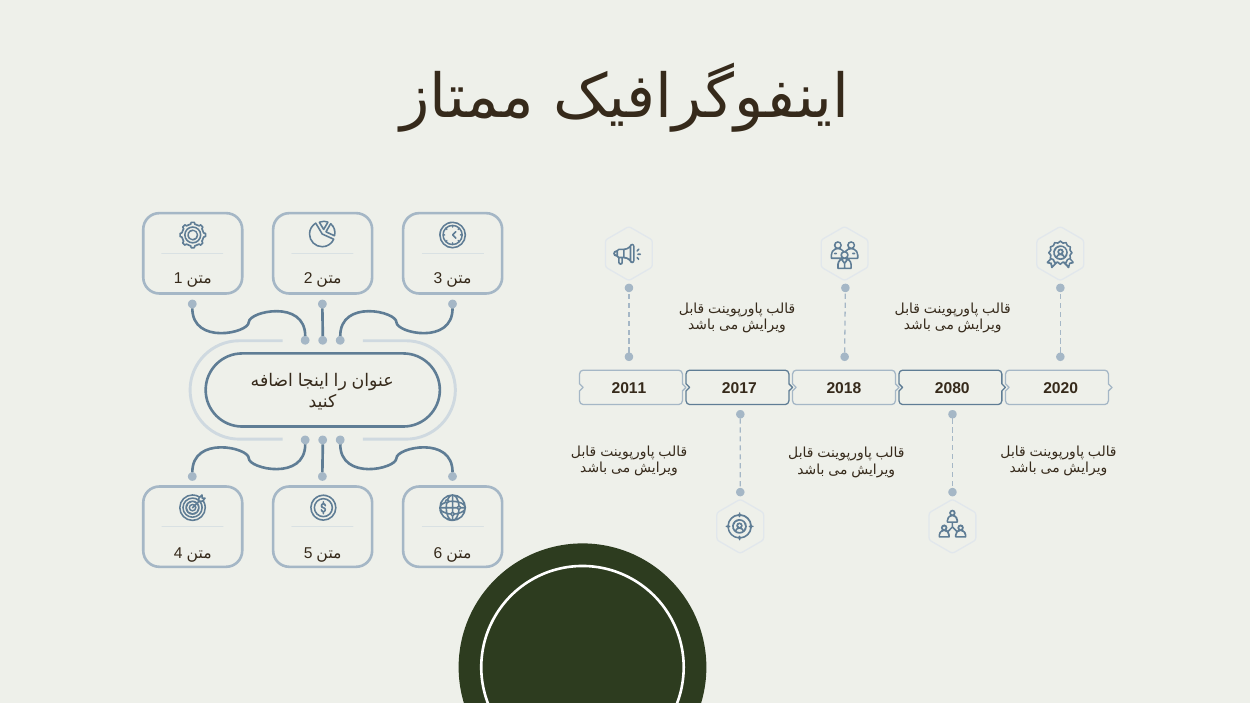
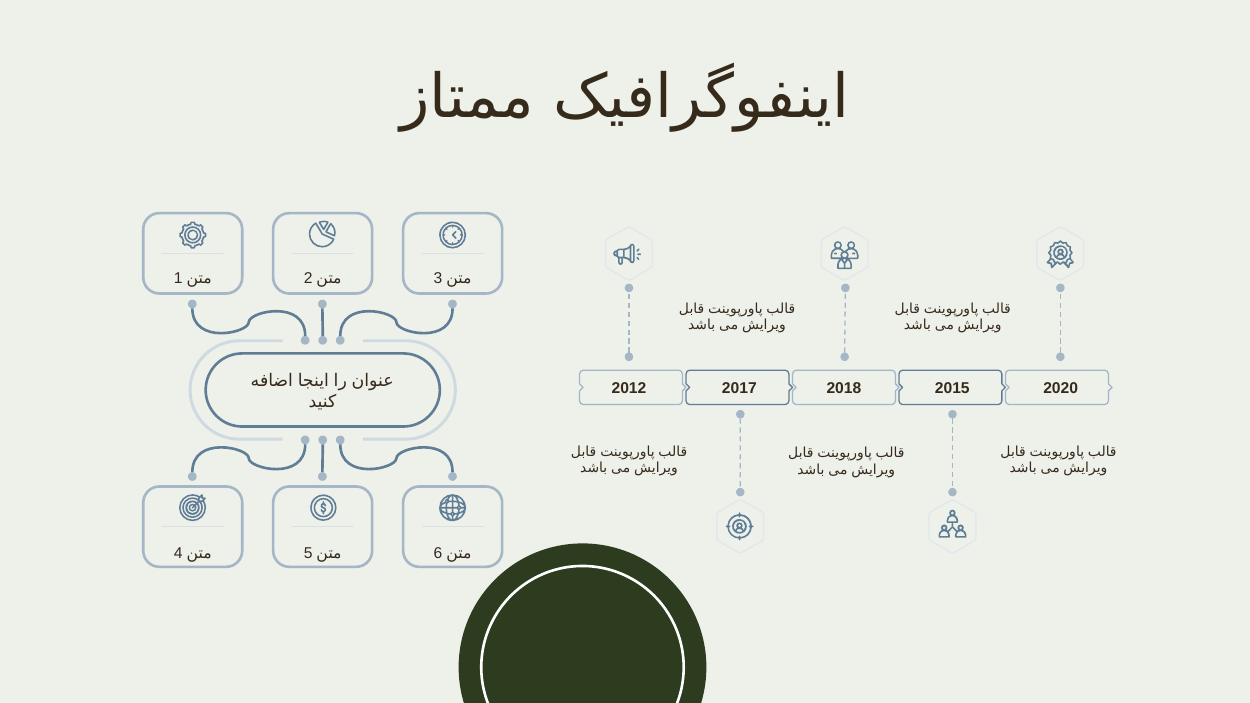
2011: 2011 -> 2012
2080: 2080 -> 2015
